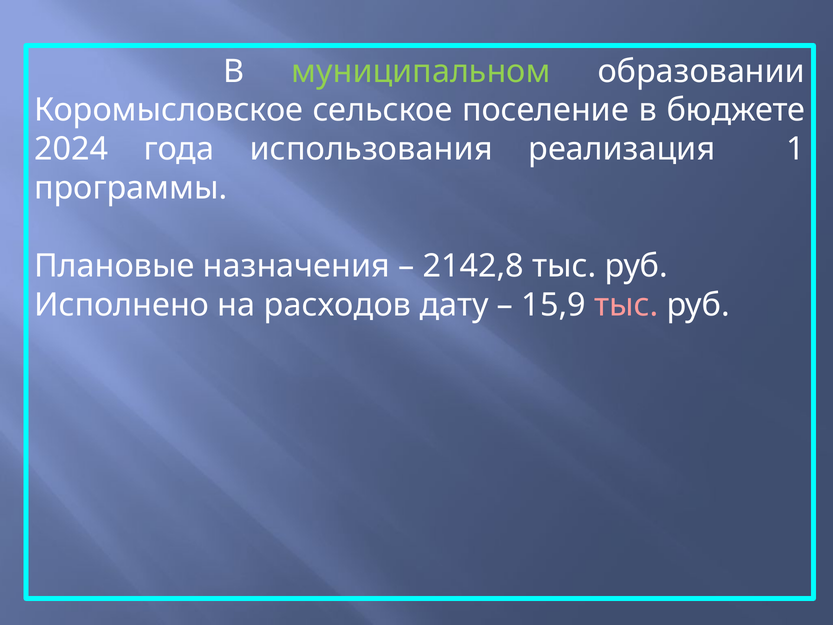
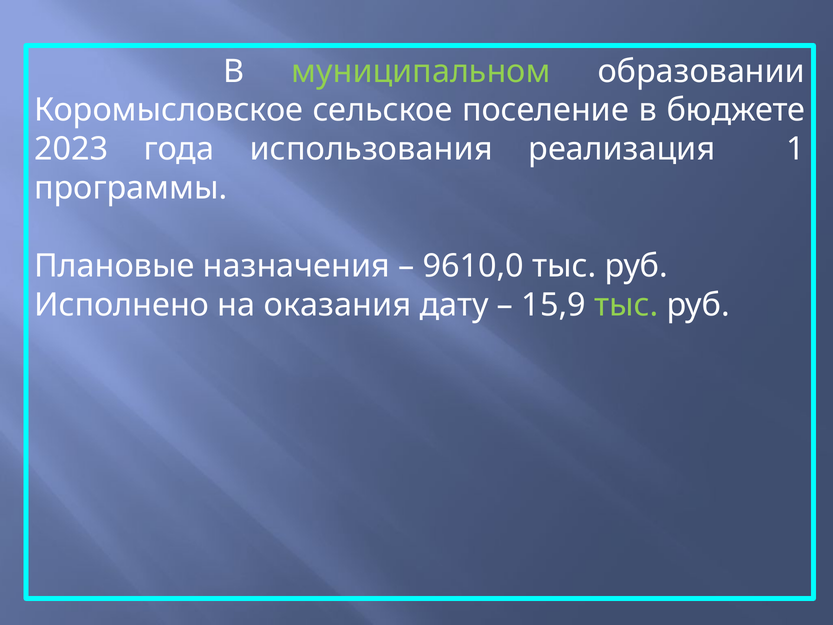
2024: 2024 -> 2023
2142,8: 2142,8 -> 9610,0
расходов: расходов -> оказания
тыс at (626, 305) colour: pink -> light green
